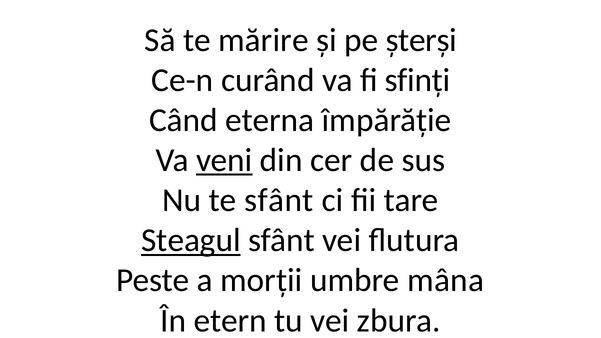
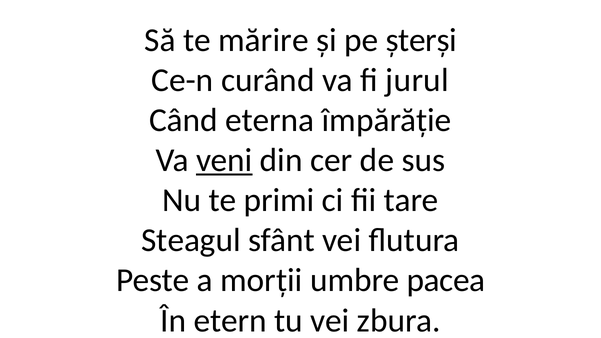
sfinți: sfinți -> jurul
te sfânt: sfânt -> primi
Steagul underline: present -> none
mâna: mâna -> pacea
